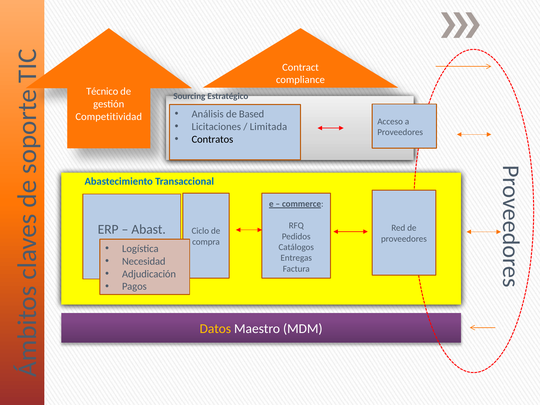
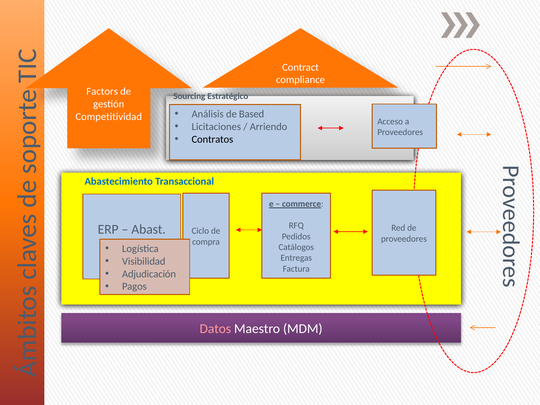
Técnico: Técnico -> Factors
Limitada: Limitada -> Arriendo
Necesidad: Necesidad -> Visibilidad
Datos colour: yellow -> pink
